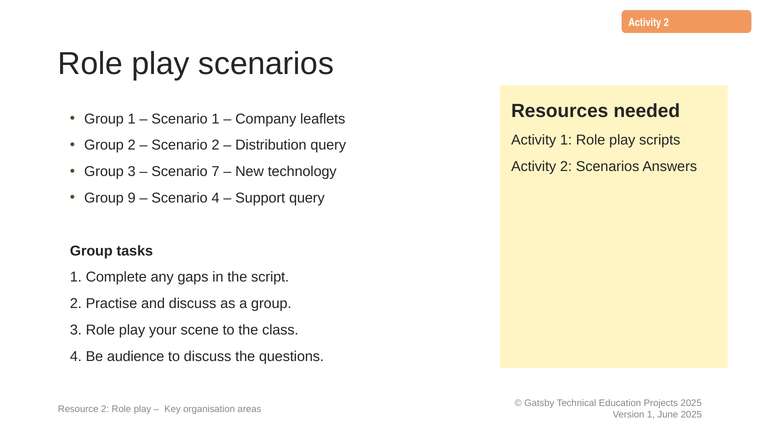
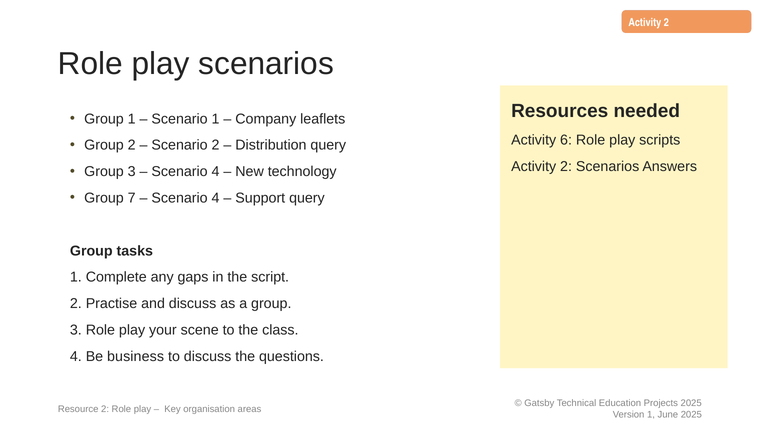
Activity 1: 1 -> 6
7 at (216, 171): 7 -> 4
9: 9 -> 7
audience: audience -> business
